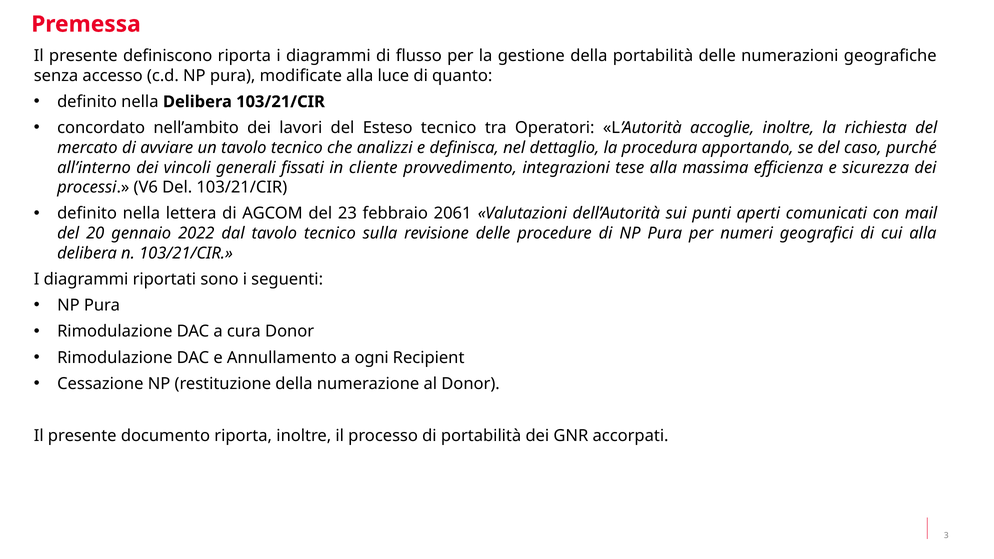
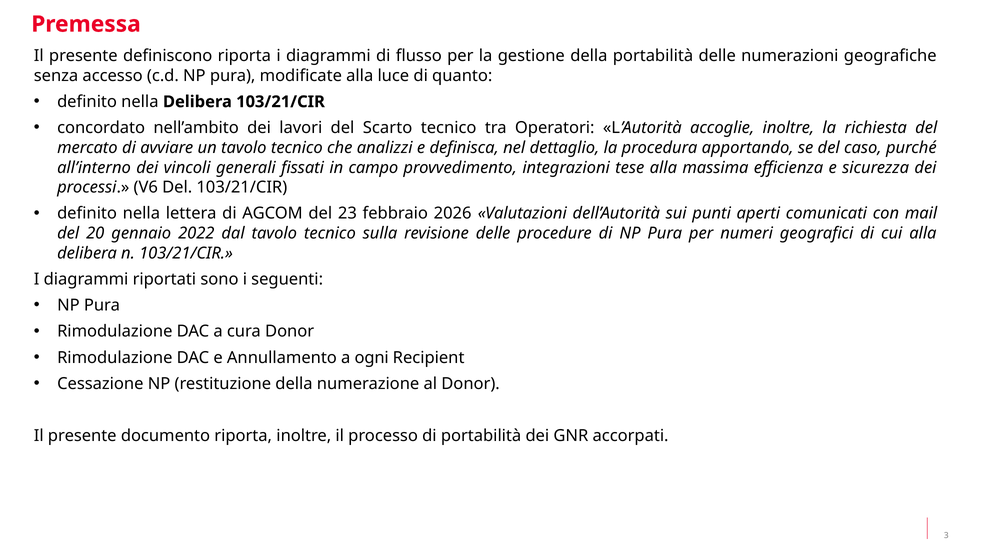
Esteso: Esteso -> Scarto
cliente: cliente -> campo
2061: 2061 -> 2026
